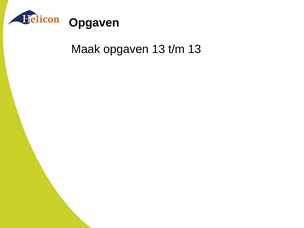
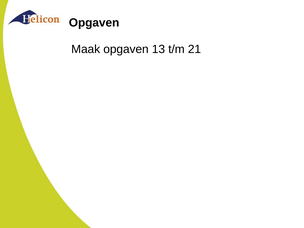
t/m 13: 13 -> 21
